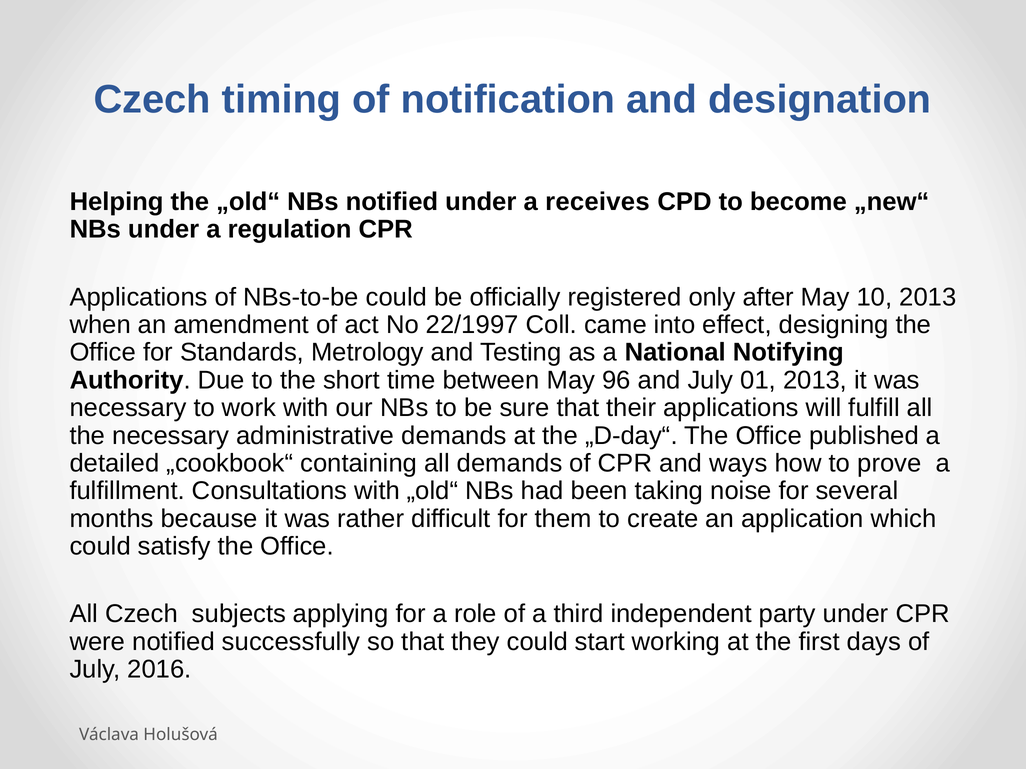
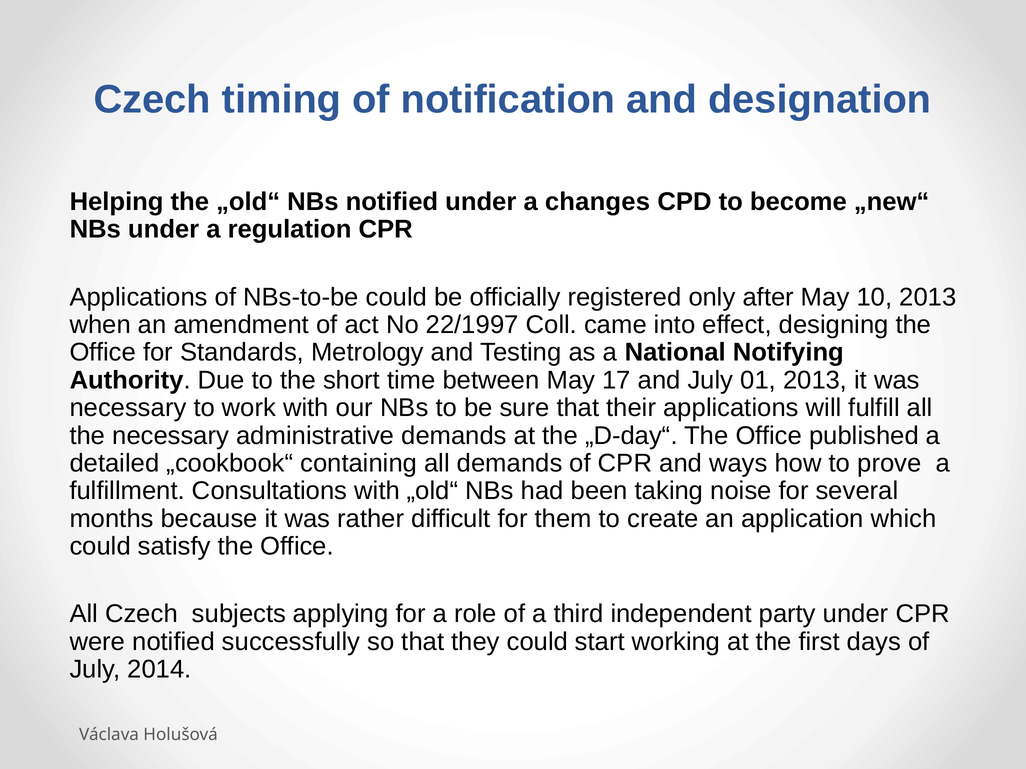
receives: receives -> changes
96: 96 -> 17
2016: 2016 -> 2014
